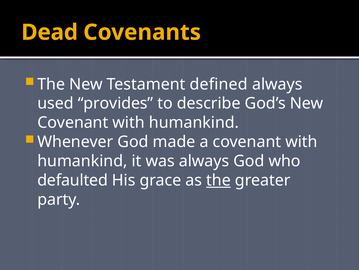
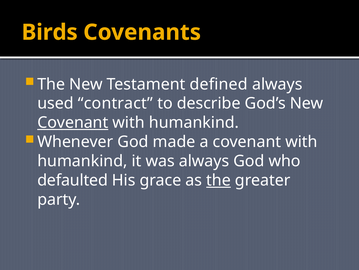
Dead: Dead -> Birds
provides: provides -> contract
Covenant at (73, 122) underline: none -> present
